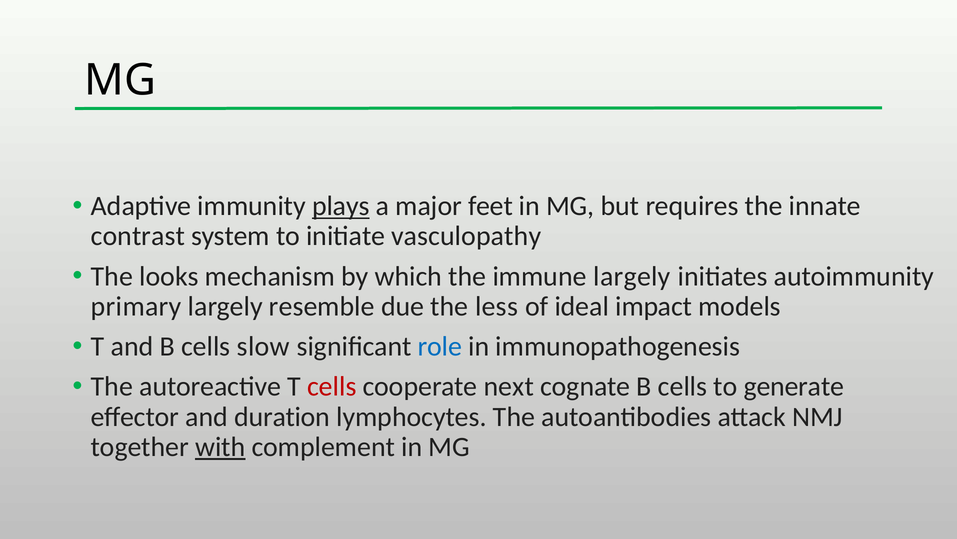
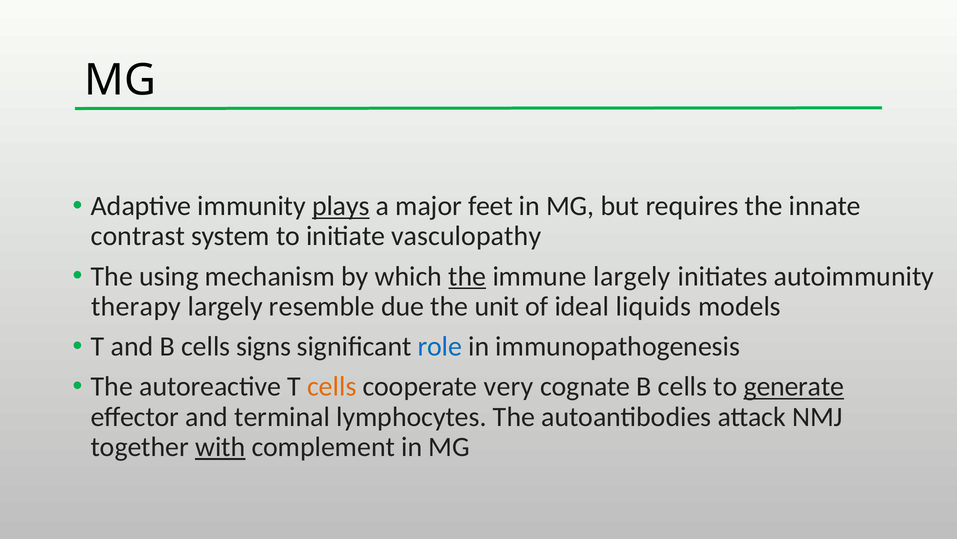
looks: looks -> using
the at (467, 276) underline: none -> present
primary: primary -> therapy
less: less -> unit
impact: impact -> liquids
slow: slow -> signs
cells at (332, 386) colour: red -> orange
next: next -> very
generate underline: none -> present
duration: duration -> terminal
